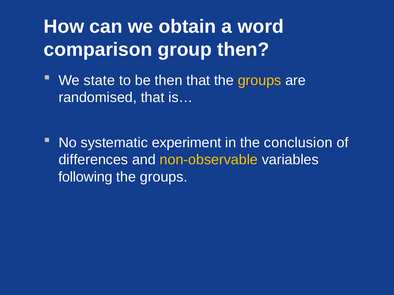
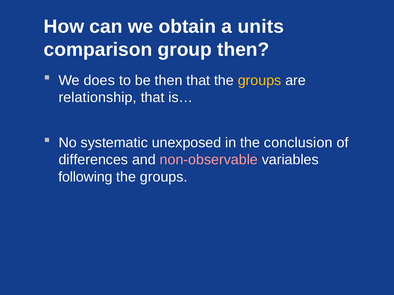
word: word -> units
state: state -> does
randomised: randomised -> relationship
experiment: experiment -> unexposed
non-observable colour: yellow -> pink
